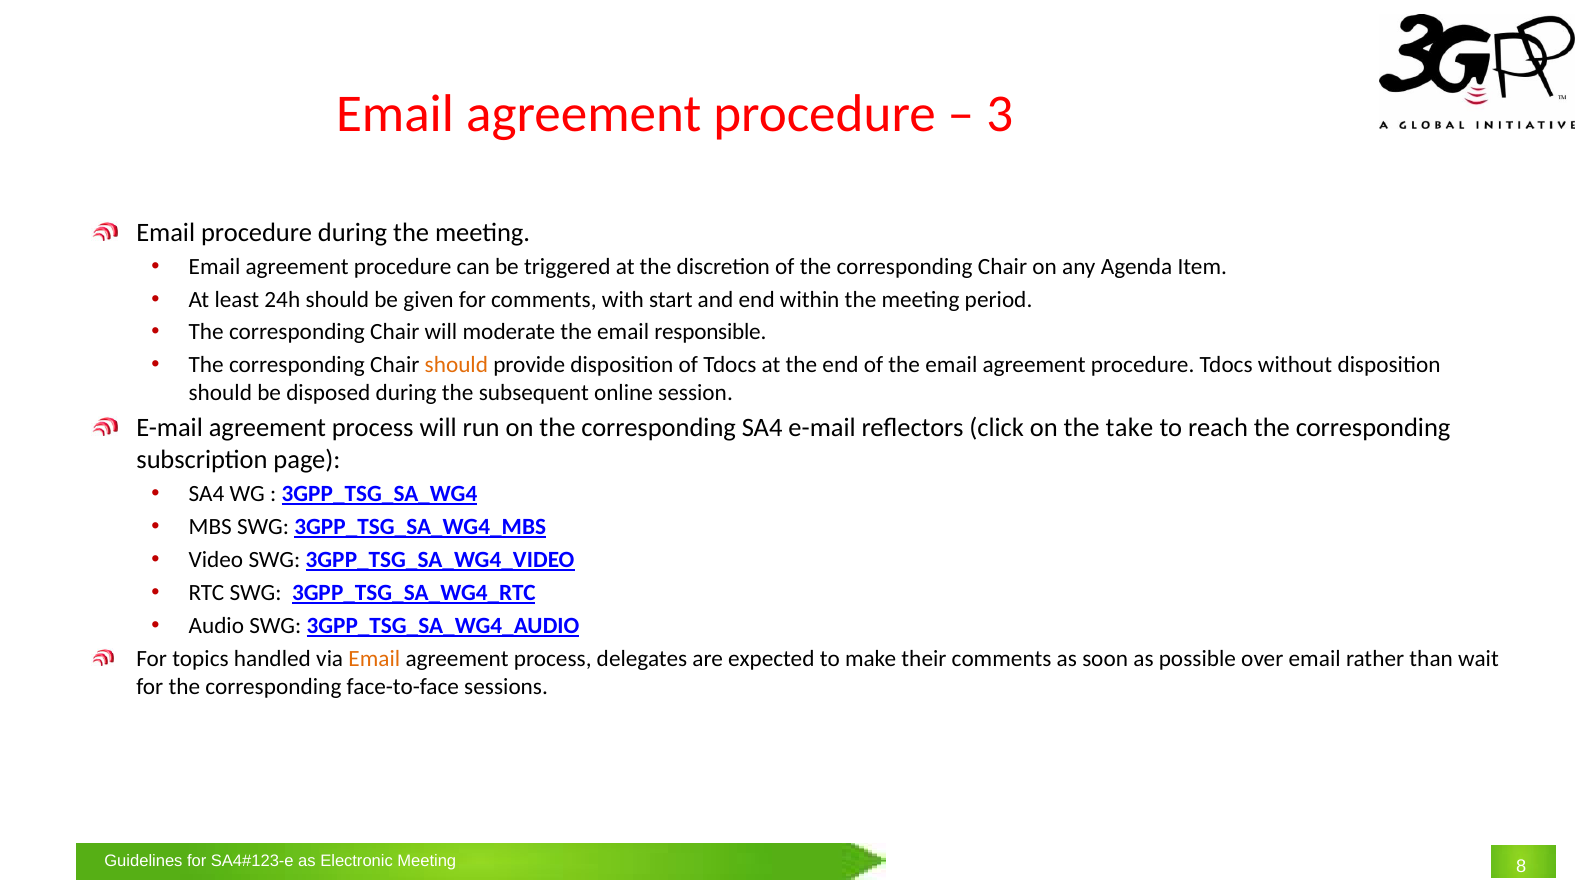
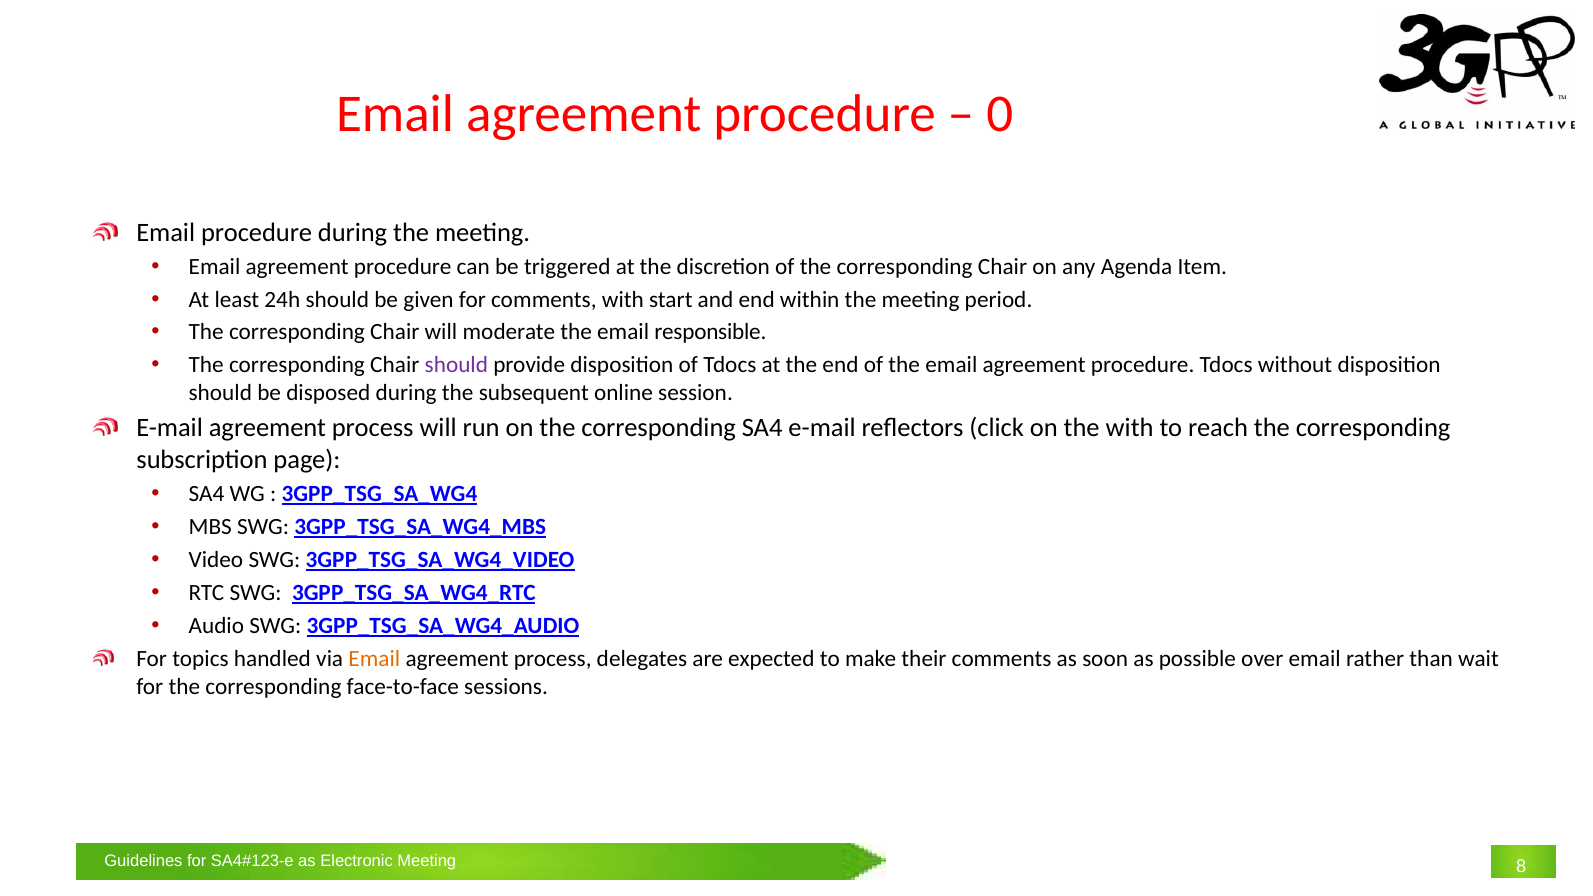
3: 3 -> 0
should at (456, 365) colour: orange -> purple
the take: take -> with
